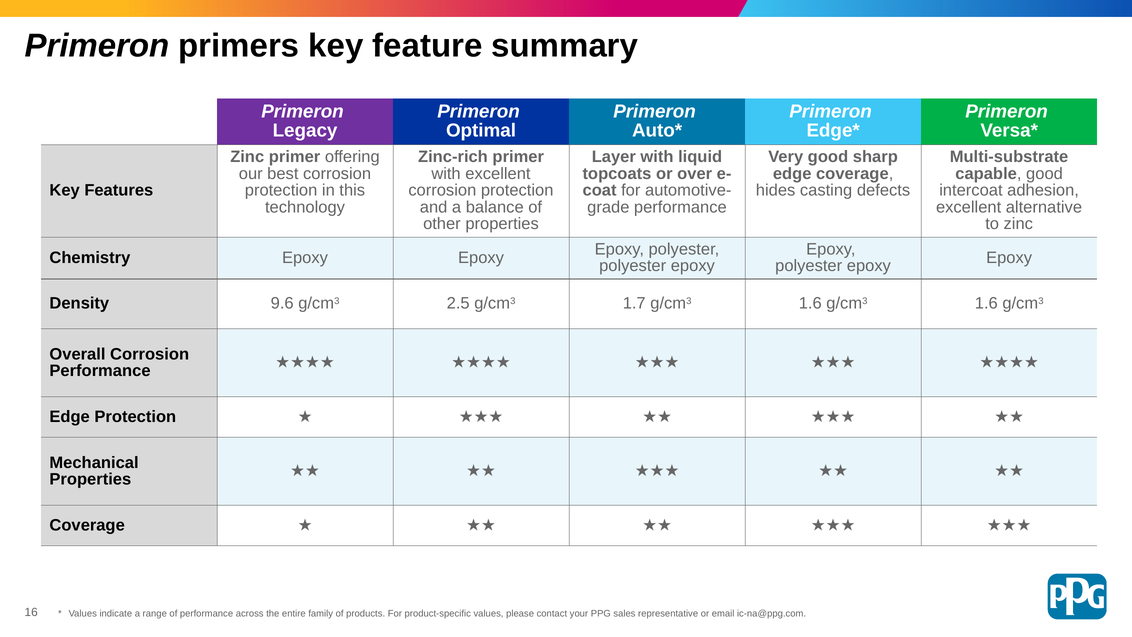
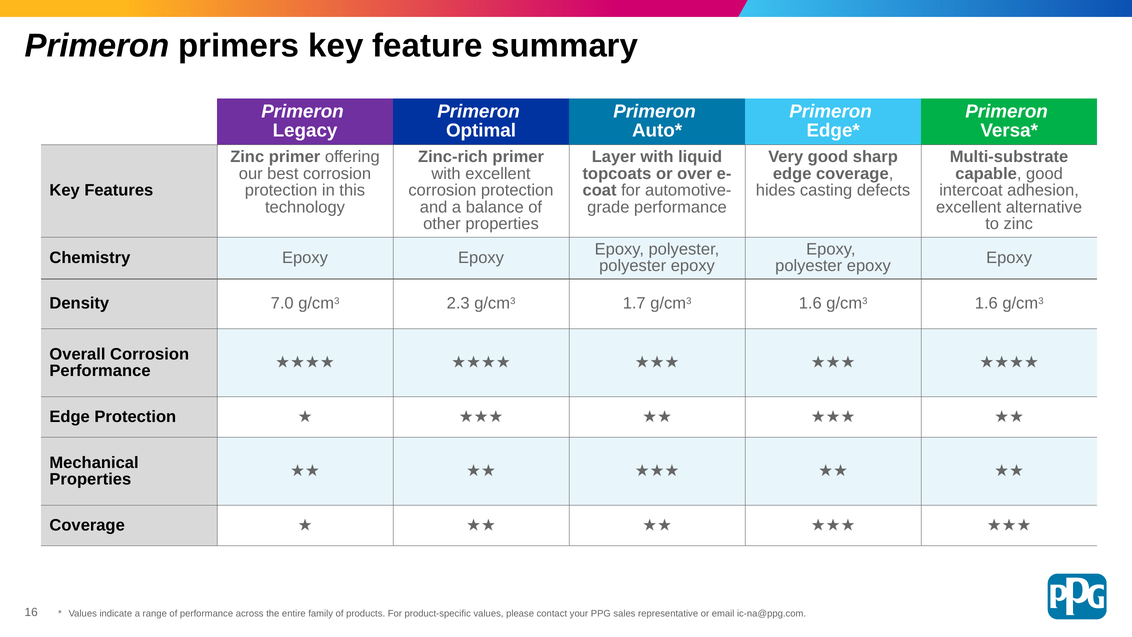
9.6: 9.6 -> 7.0
2.5: 2.5 -> 2.3
